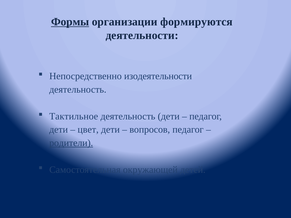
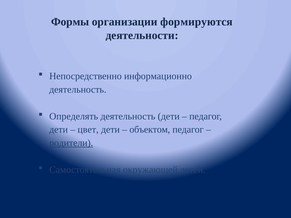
Формы underline: present -> none
изодеятельности: изодеятельности -> информационно
Тактильное: Тактильное -> Определять
вопросов: вопросов -> объектом
